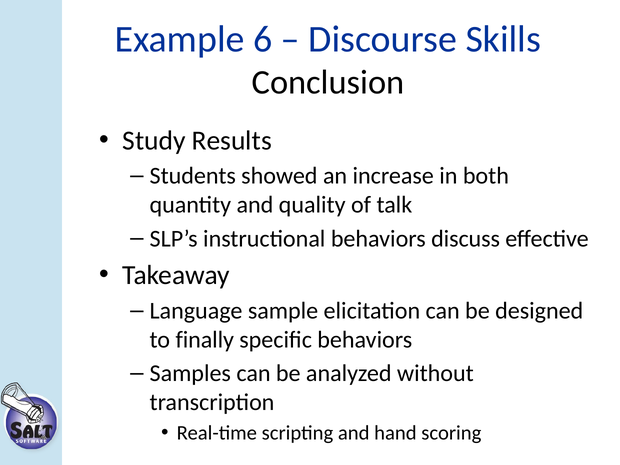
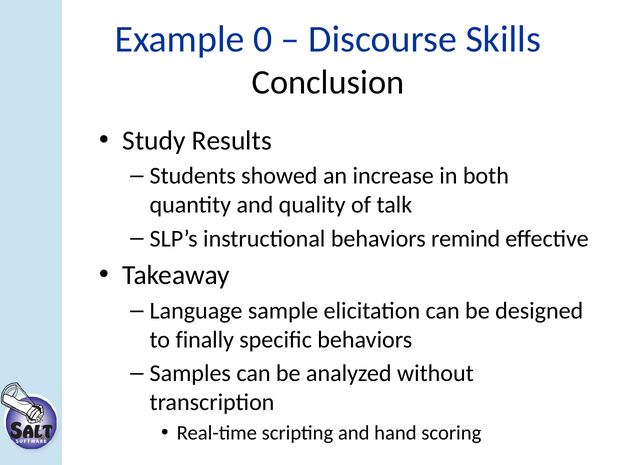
6: 6 -> 0
discuss: discuss -> remind
